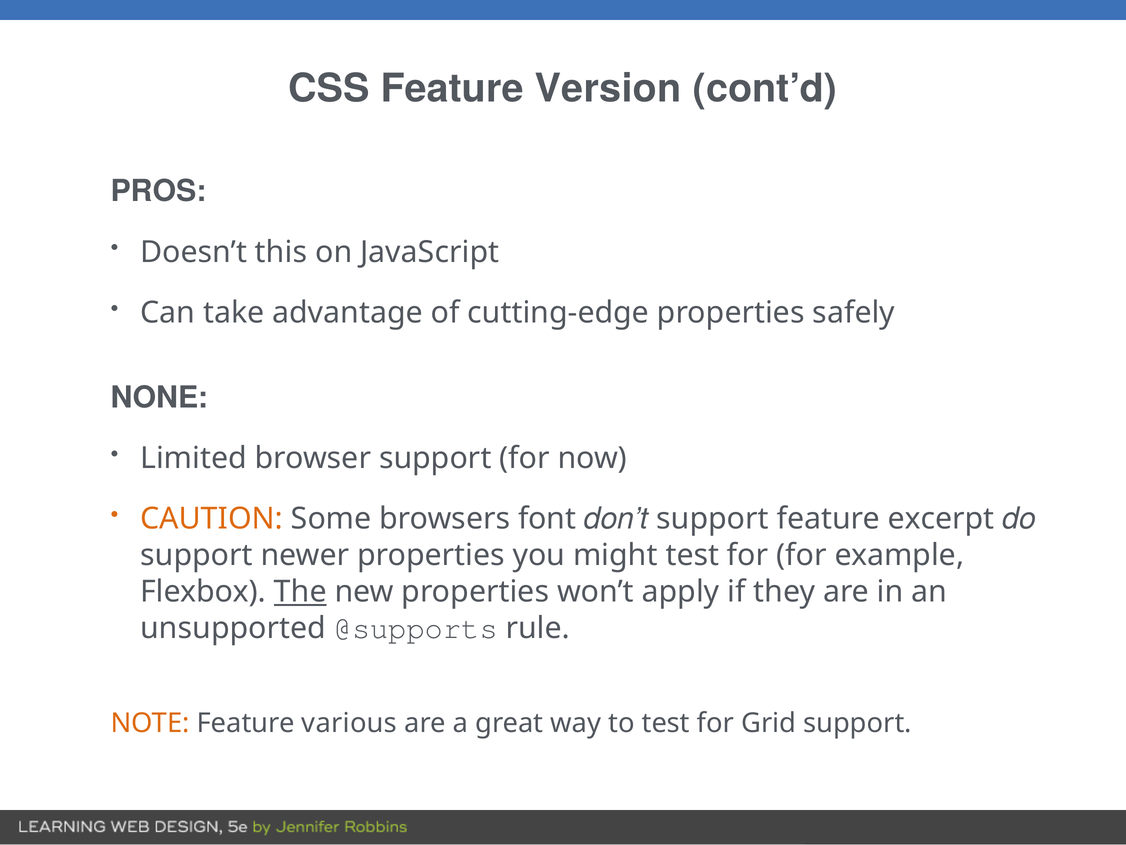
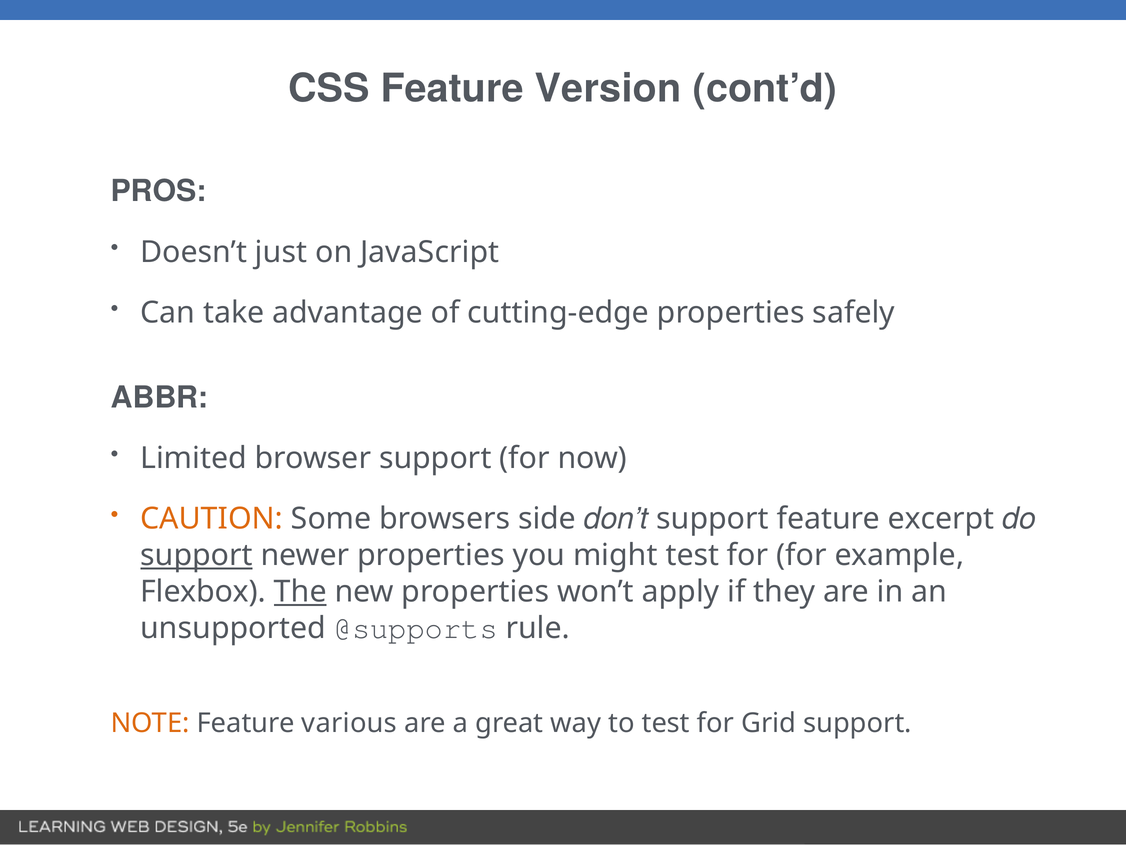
this: this -> just
NONE: NONE -> ABBR
font: font -> side
support at (196, 555) underline: none -> present
